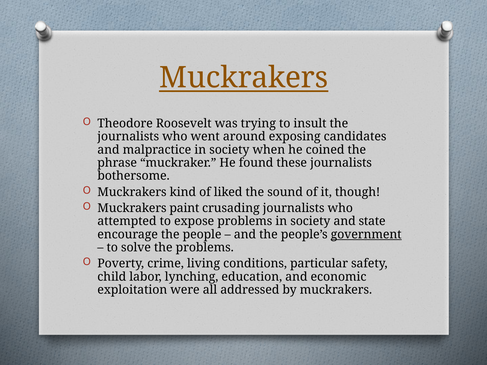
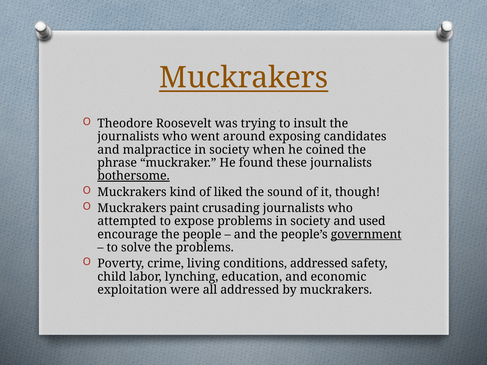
bothersome underline: none -> present
state: state -> used
conditions particular: particular -> addressed
